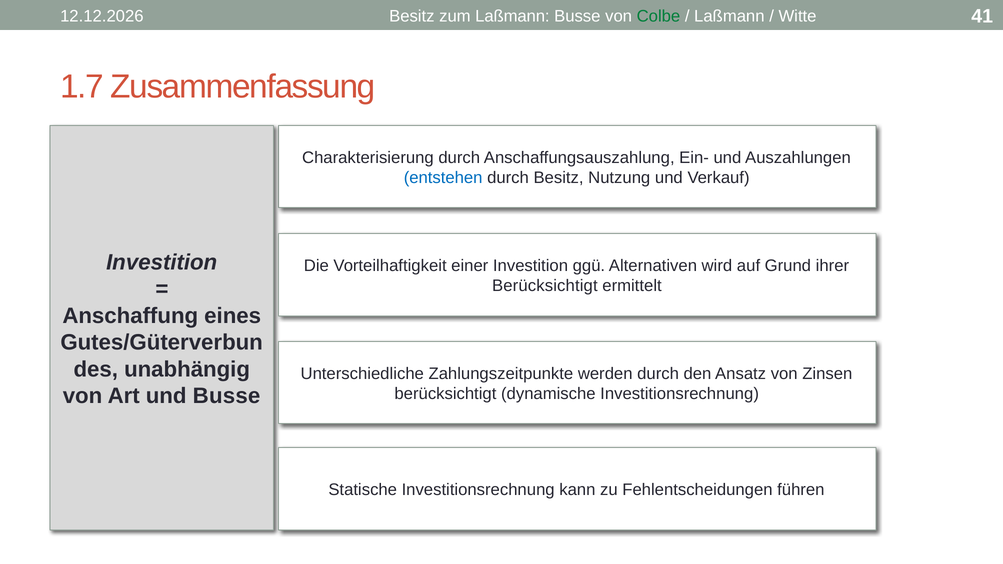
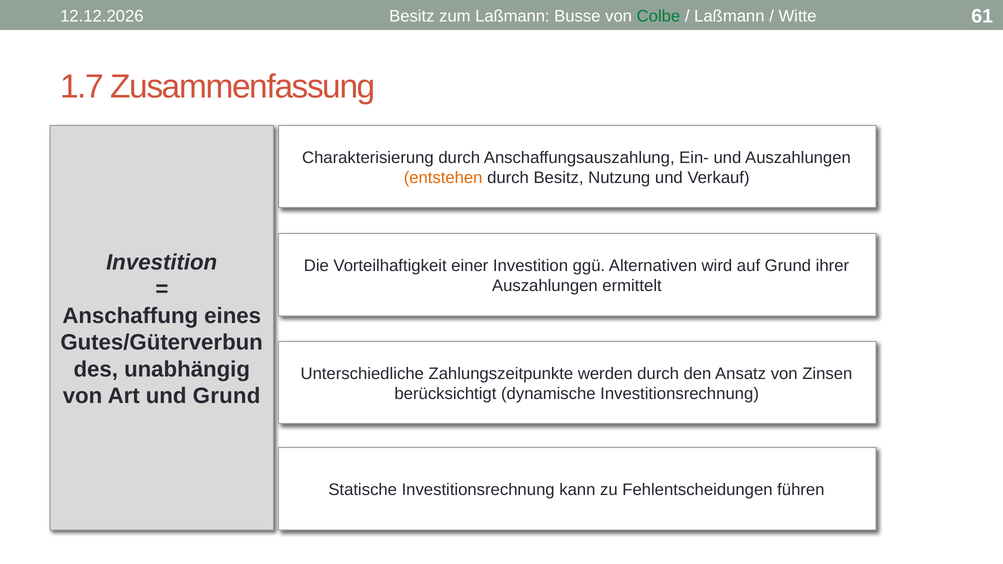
41: 41 -> 61
entstehen colour: blue -> orange
Berücksichtigt at (545, 286): Berücksichtigt -> Auszahlungen
und Busse: Busse -> Grund
